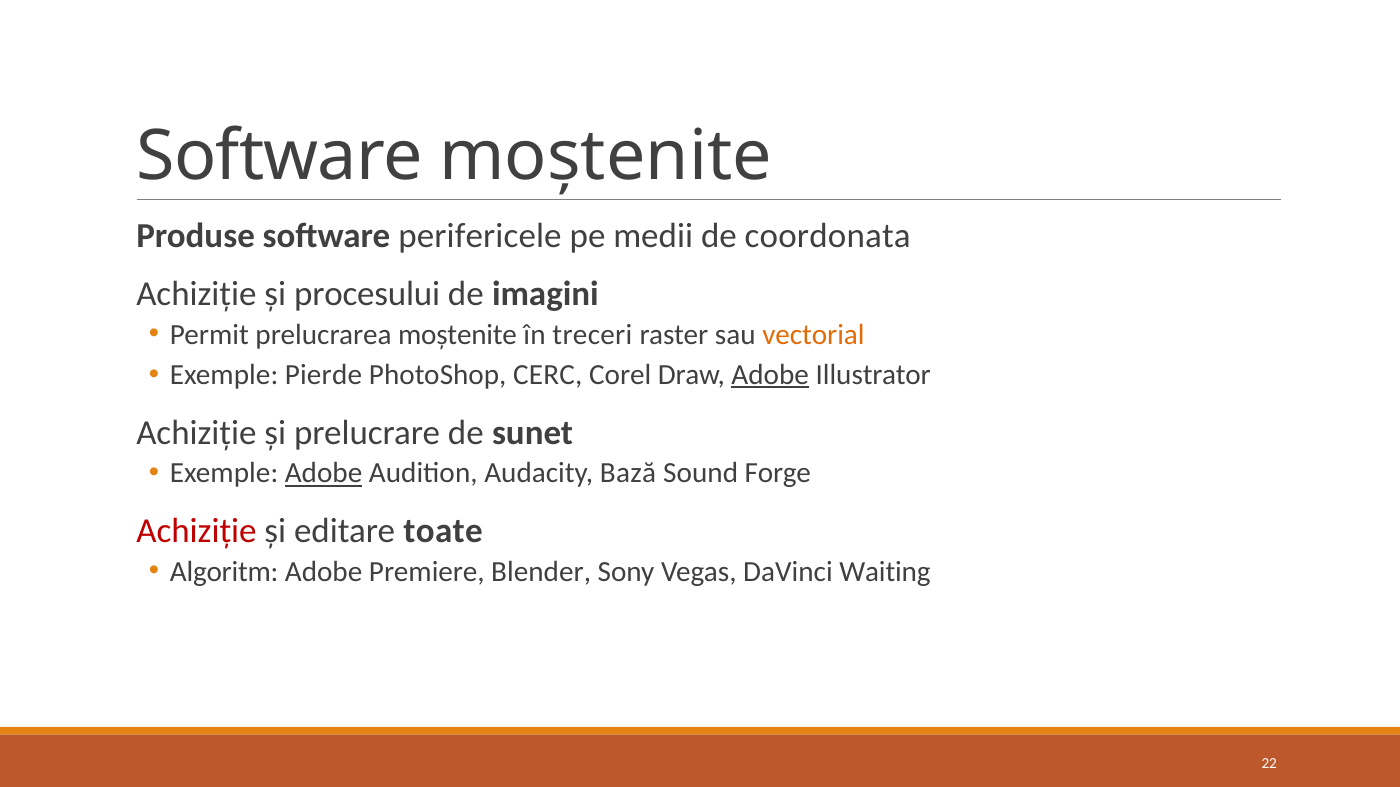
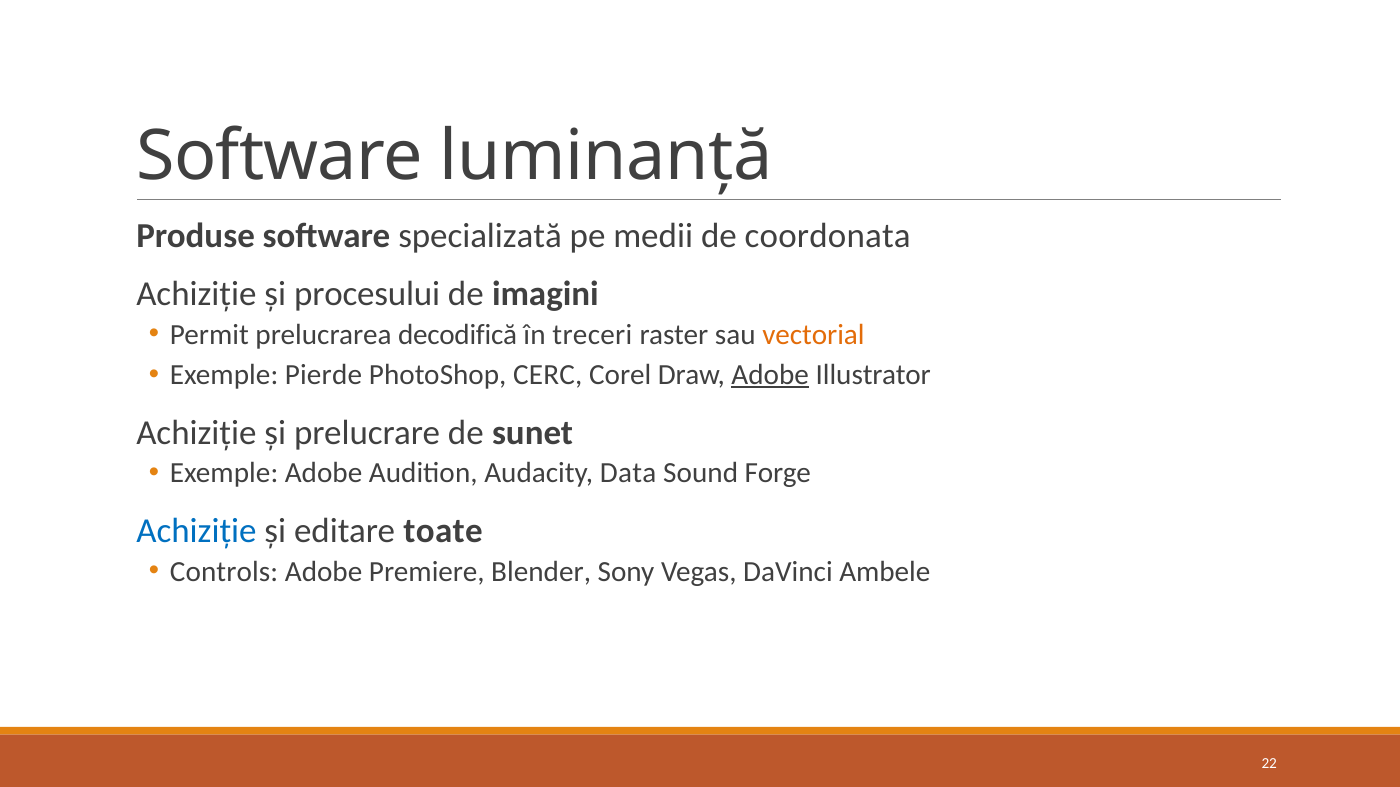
Software moștenite: moștenite -> luminanță
perifericele: perifericele -> specializată
prelucrarea moștenite: moștenite -> decodifică
Adobe at (324, 473) underline: present -> none
Bază: Bază -> Data
Achiziție at (196, 531) colour: red -> blue
Algoritm: Algoritm -> Controls
Waiting: Waiting -> Ambele
